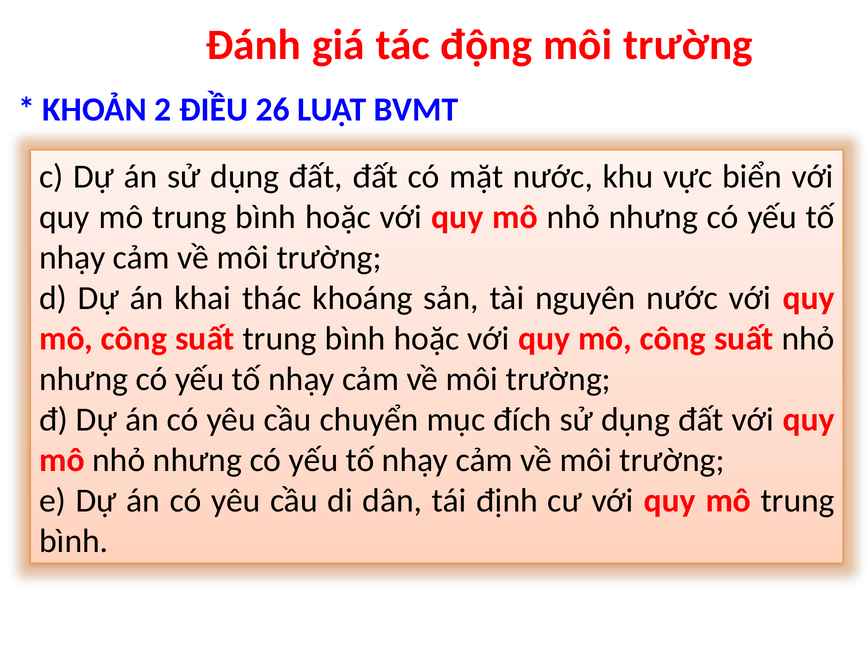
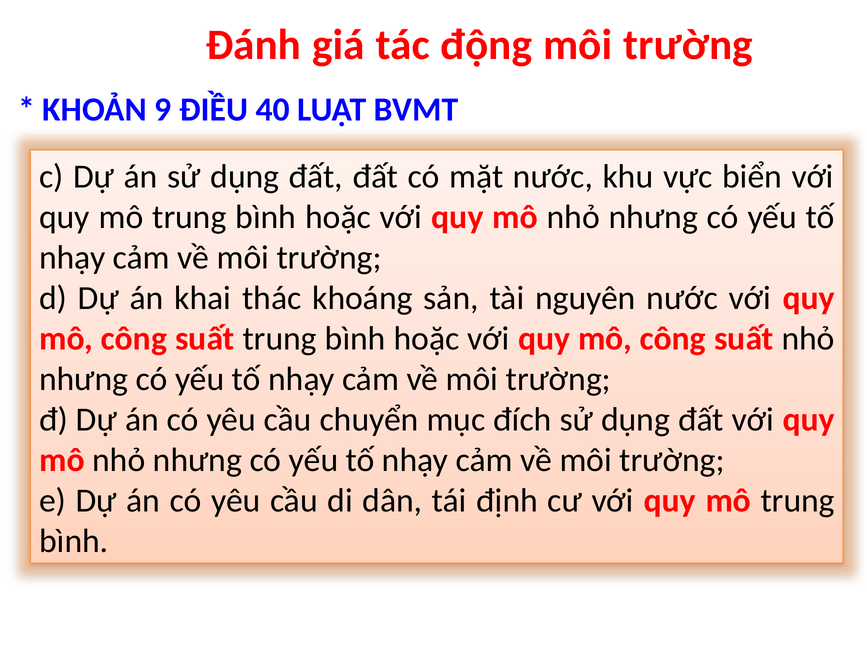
2: 2 -> 9
26: 26 -> 40
